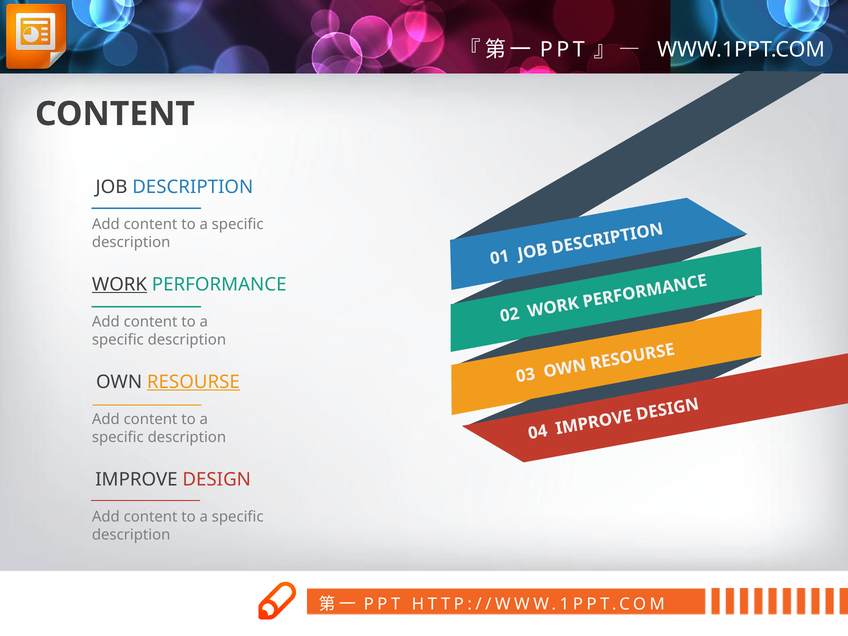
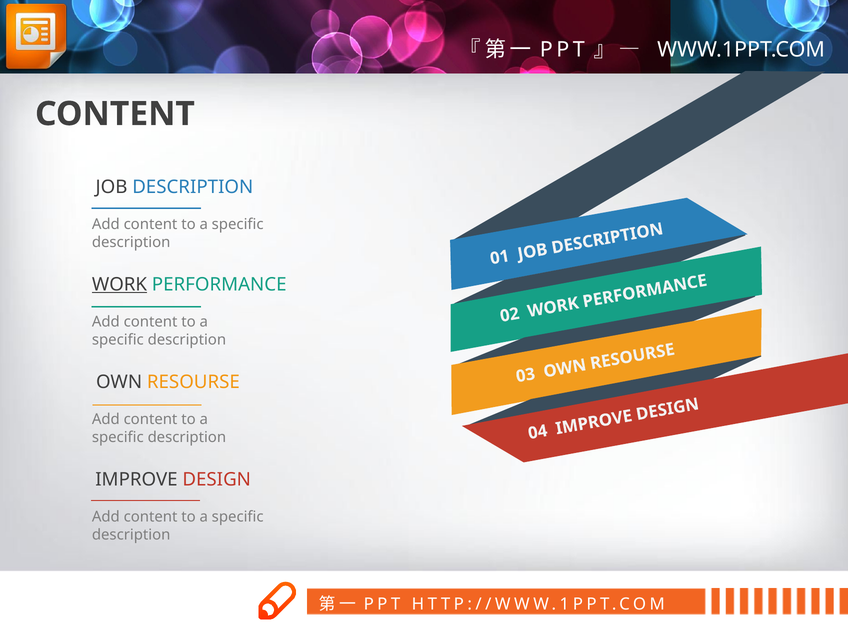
RESOURSE underline: present -> none
